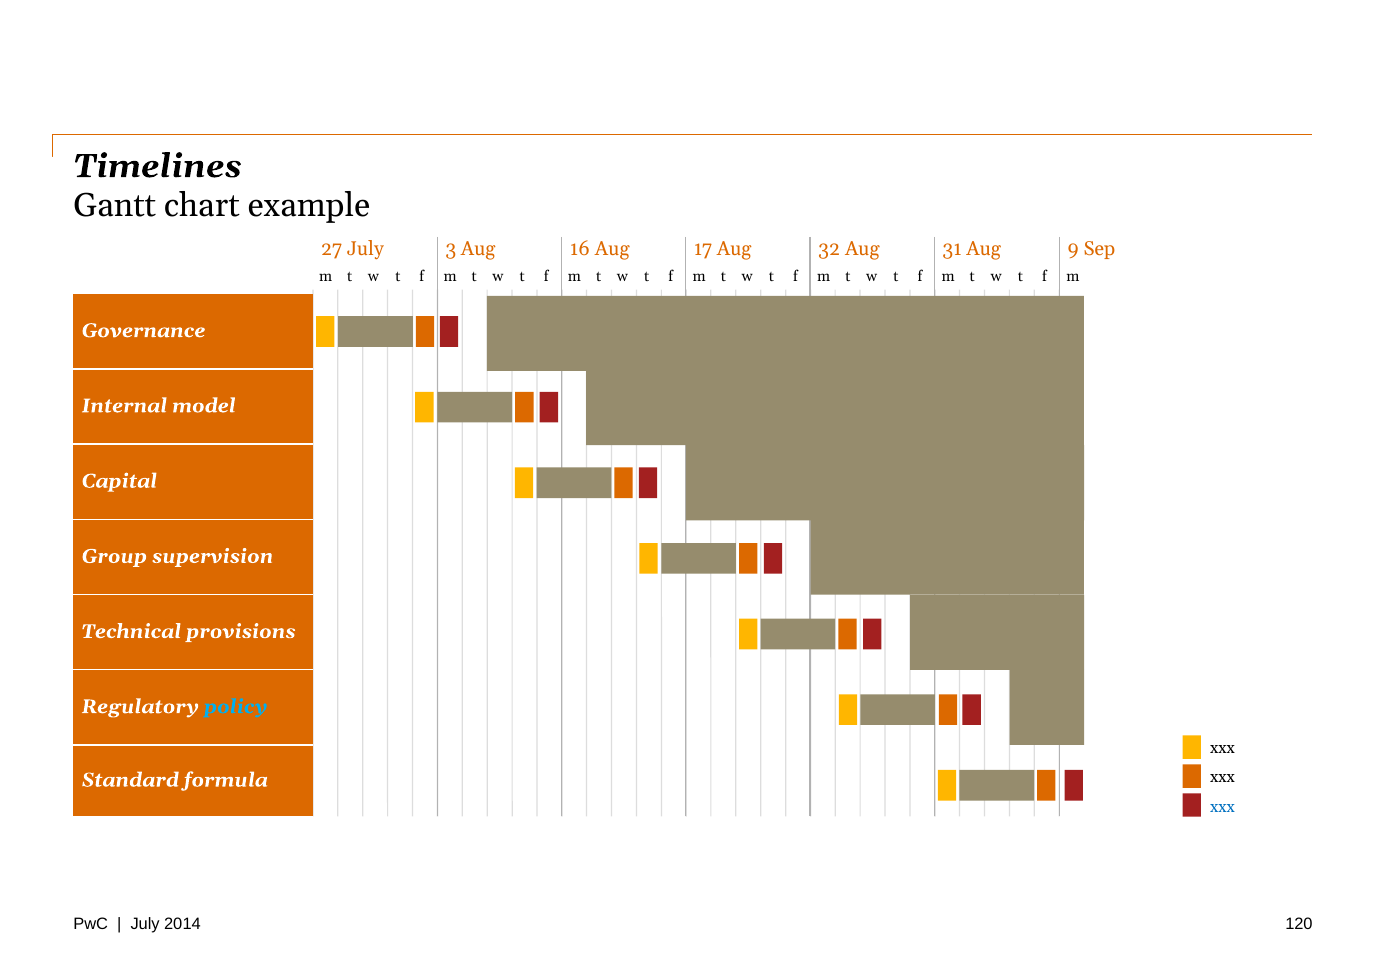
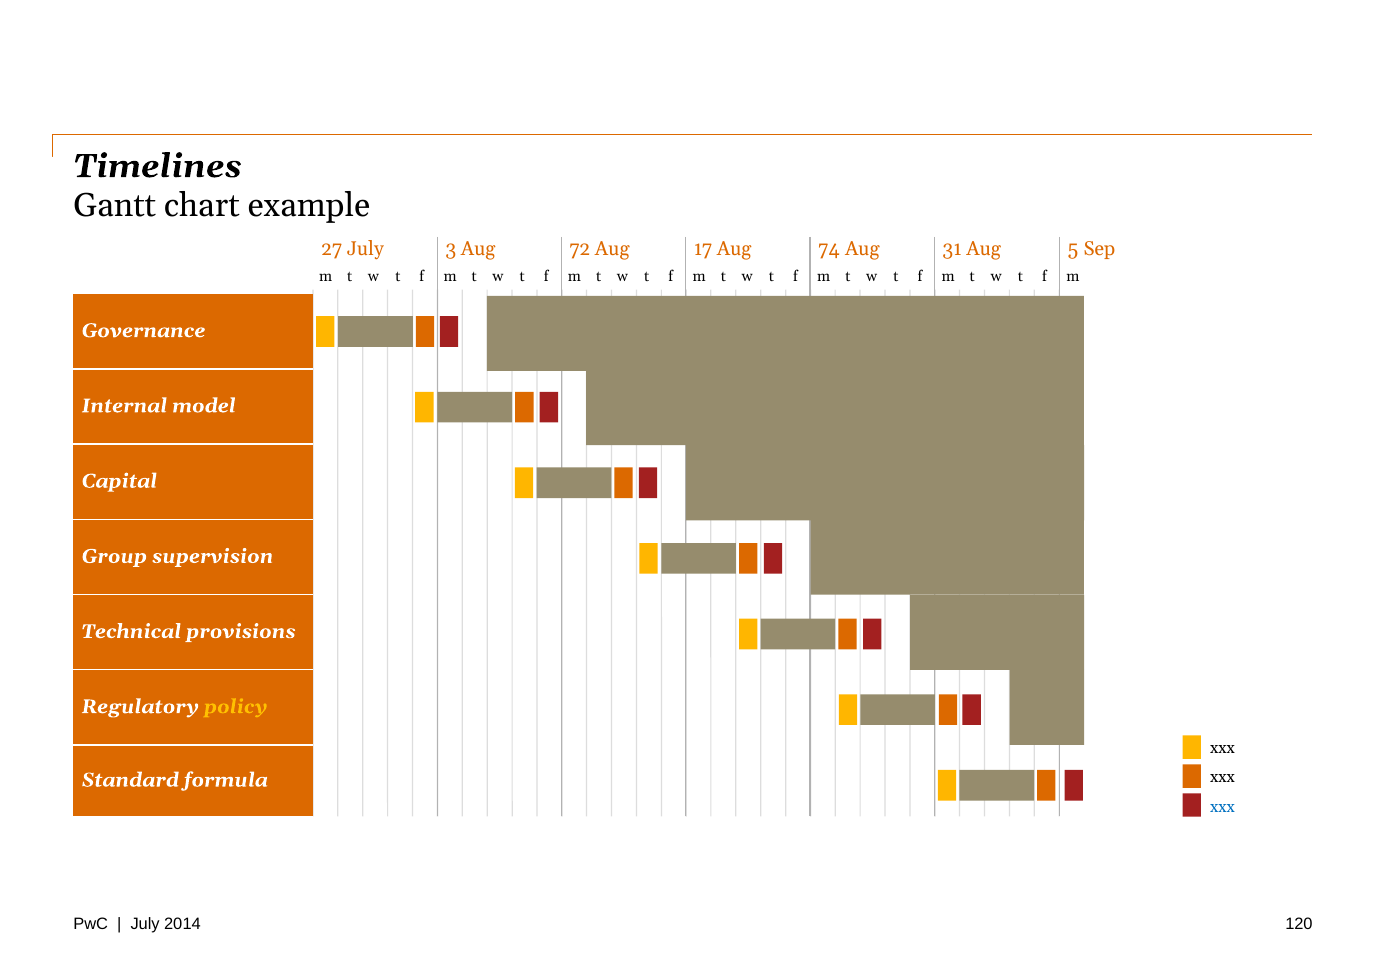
16: 16 -> 72
32: 32 -> 74
9: 9 -> 5
policy colour: light blue -> yellow
